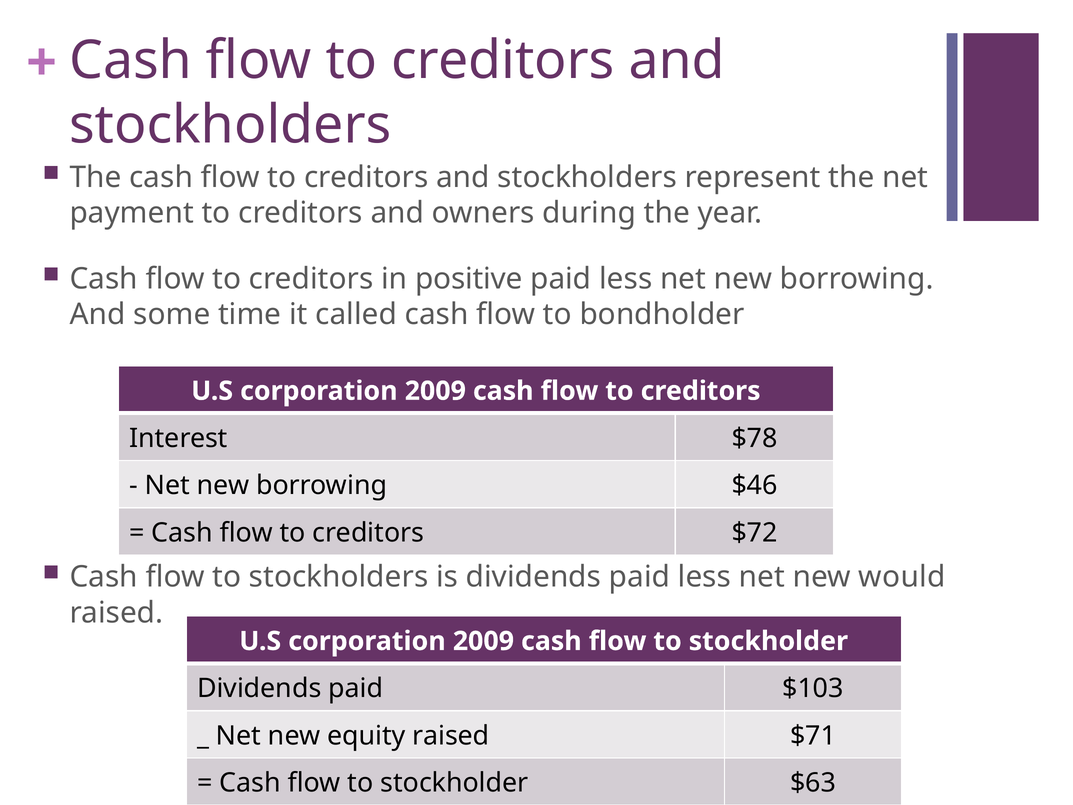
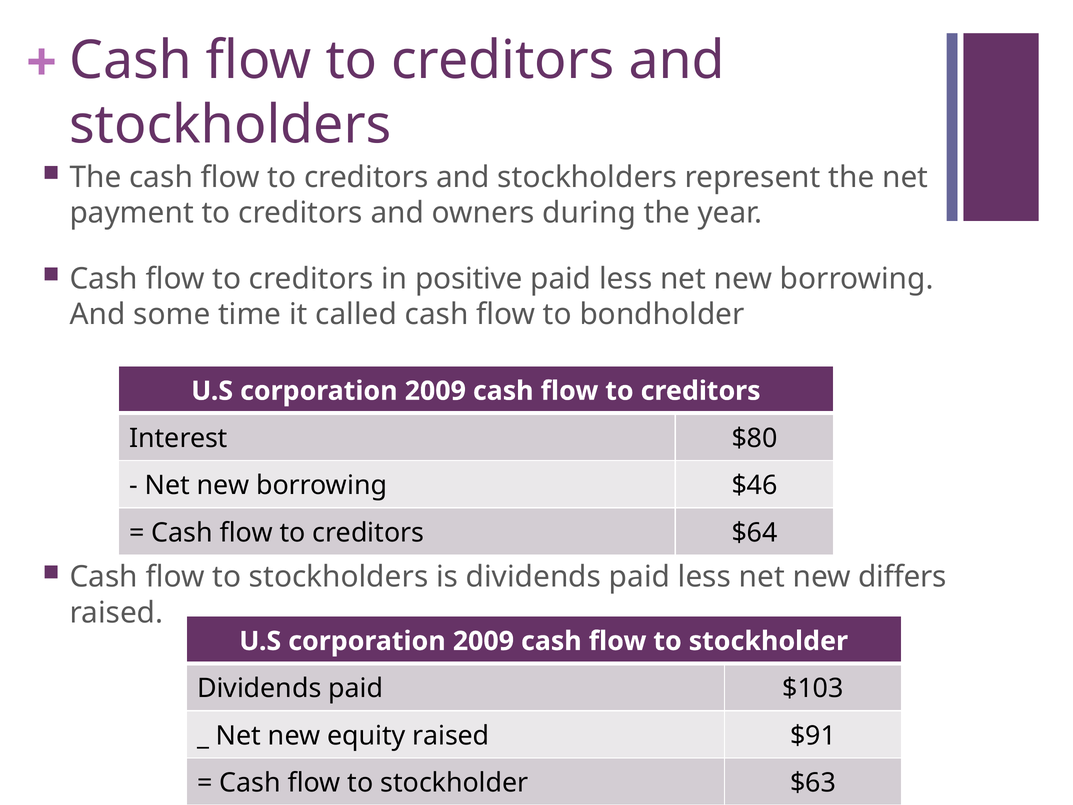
$78: $78 -> $80
$72: $72 -> $64
would: would -> differs
$71: $71 -> $91
